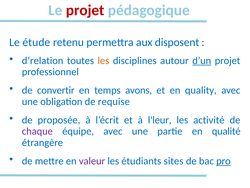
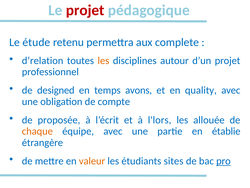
disposent: disposent -> complete
d’un underline: present -> none
convertir: convertir -> designed
requise: requise -> compte
l'leur: l'leur -> l'lors
activité: activité -> allouée
chaque colour: purple -> orange
qualité: qualité -> établie
valeur colour: purple -> orange
